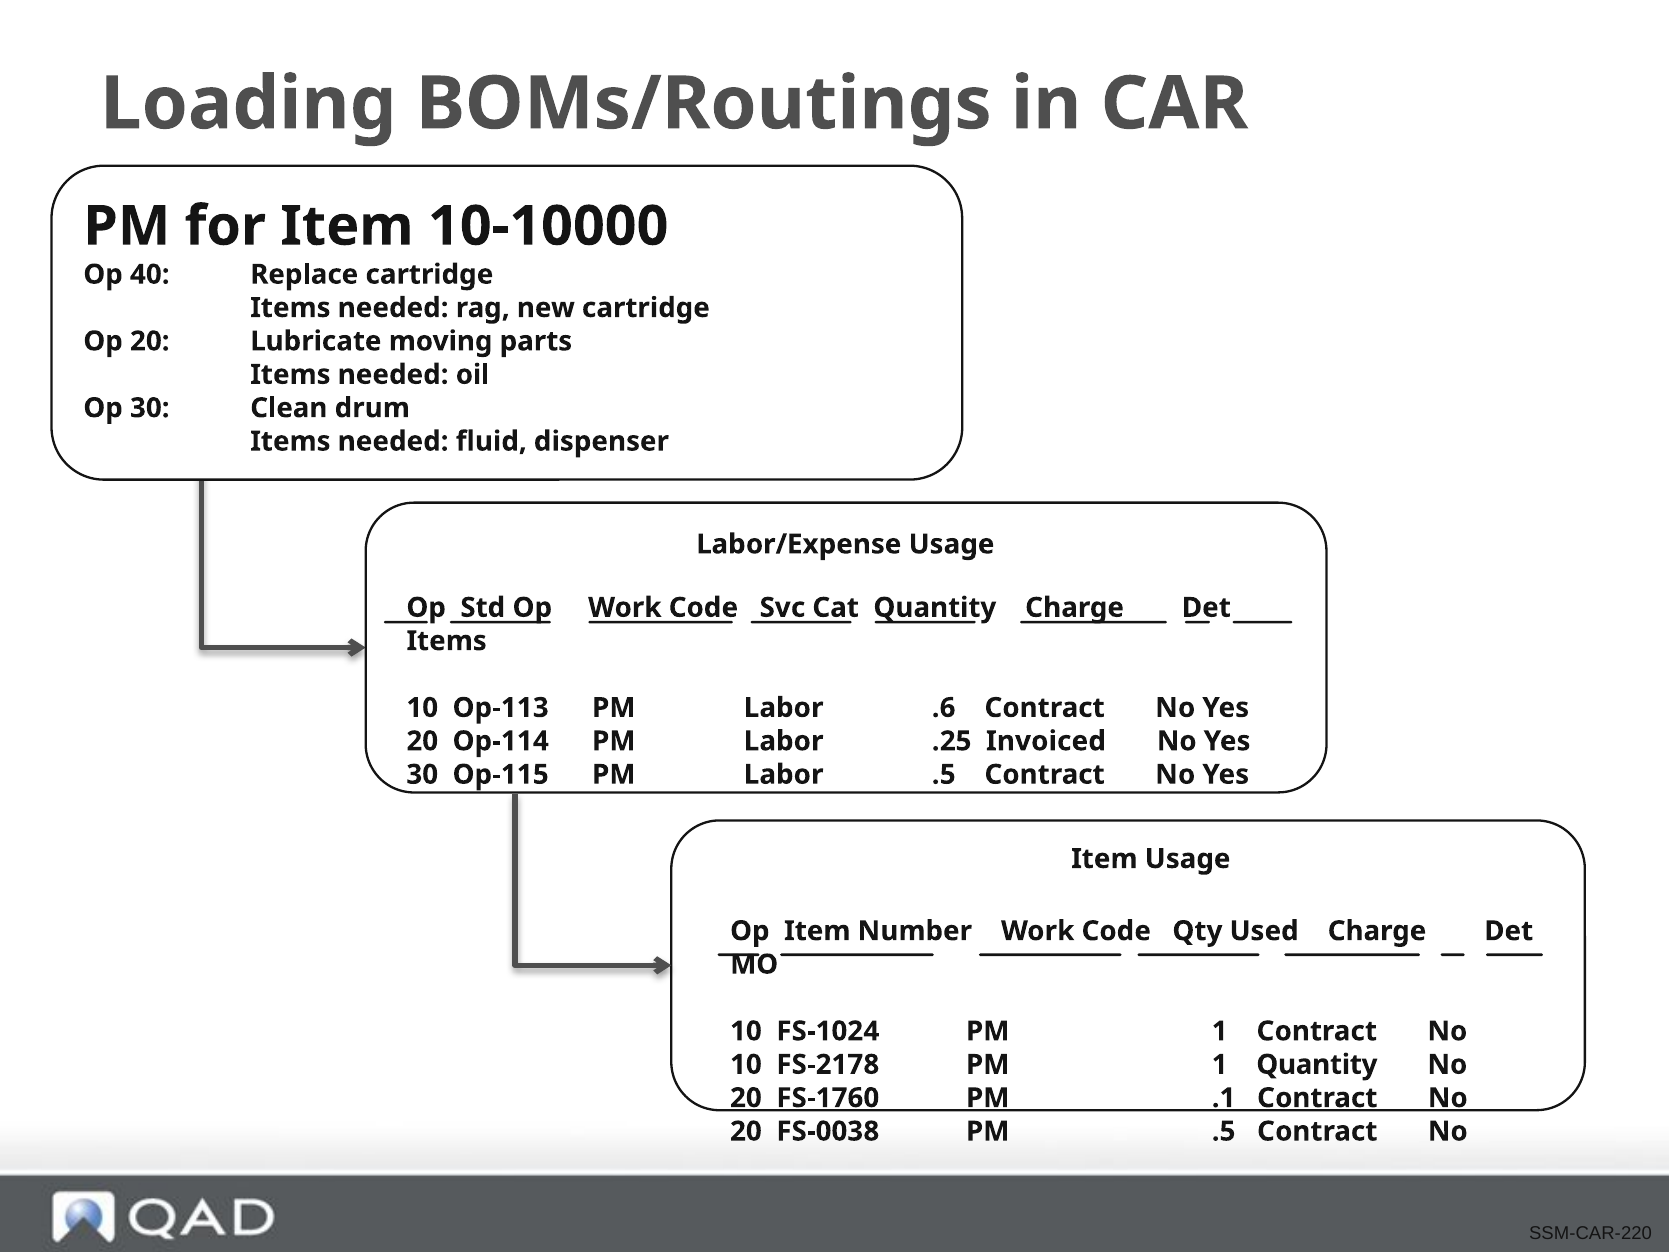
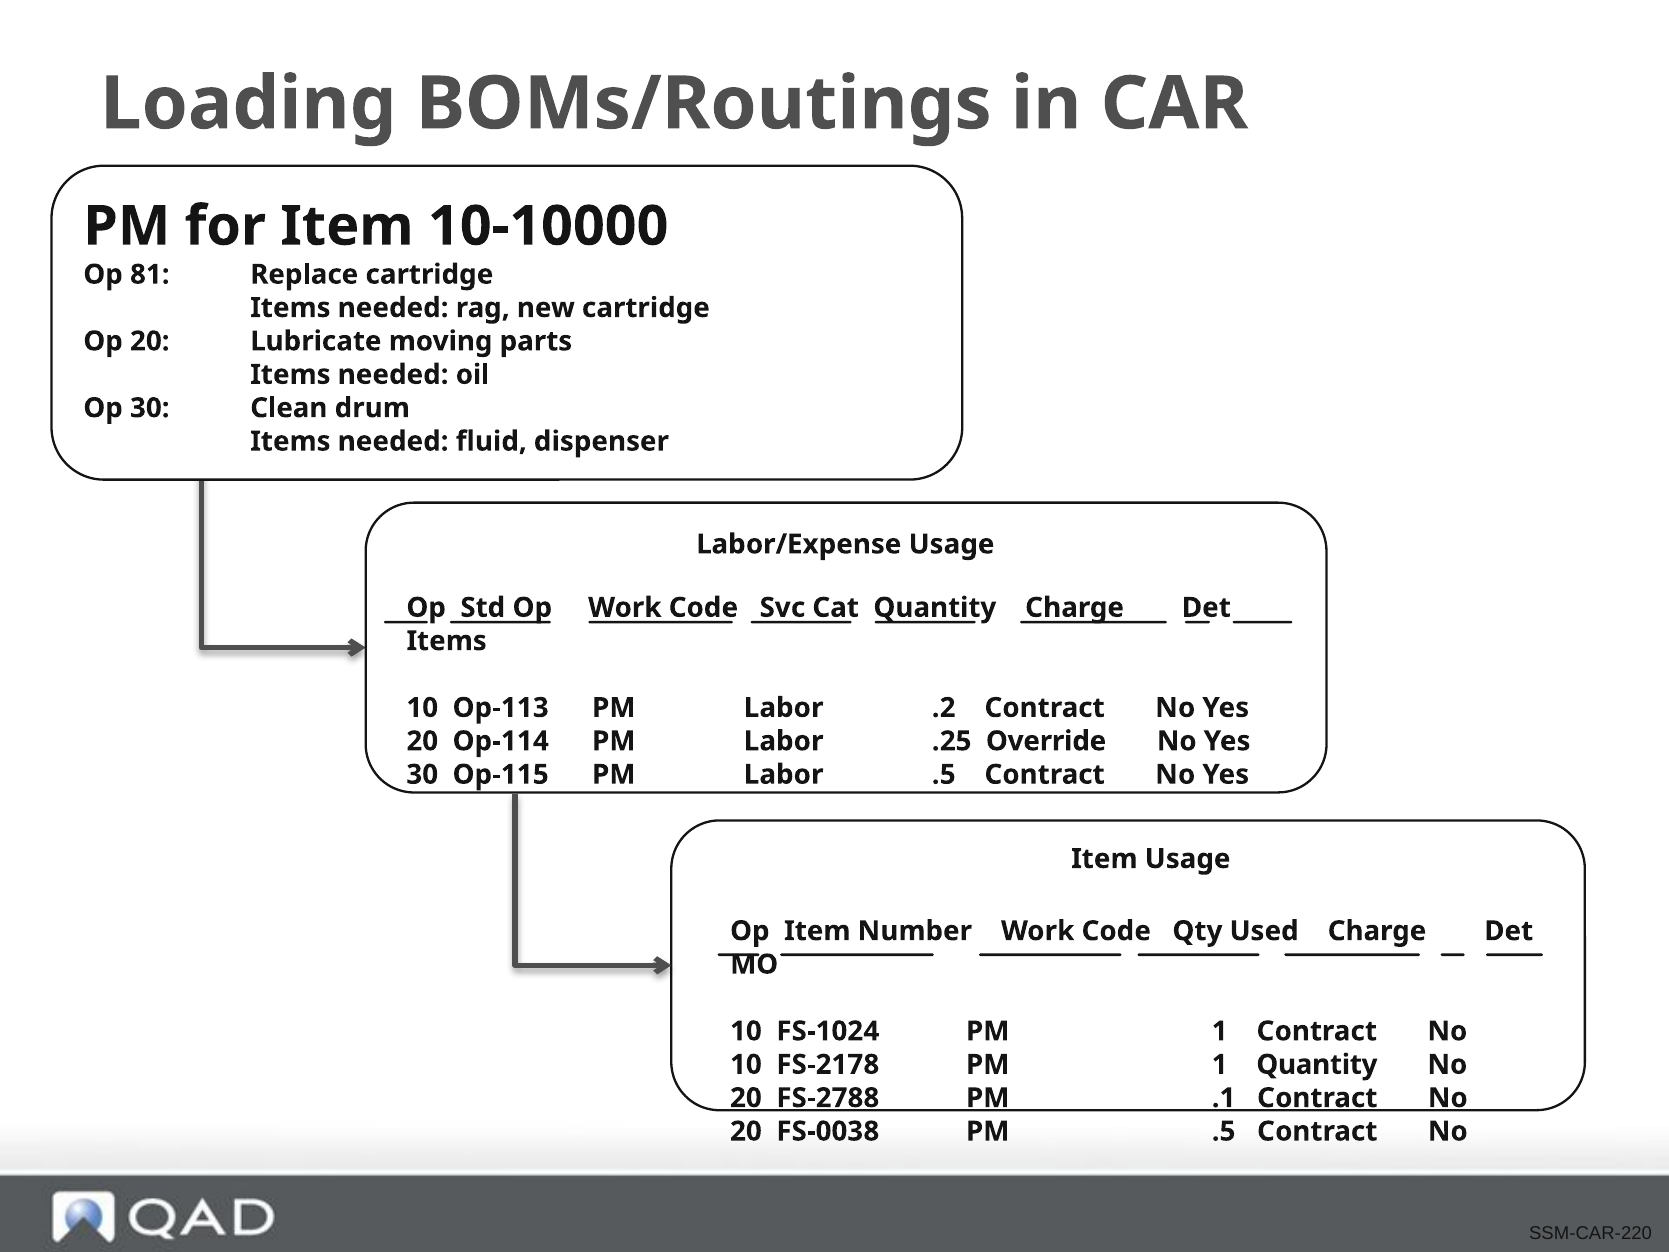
40: 40 -> 81
.6: .6 -> .2
Invoiced: Invoiced -> Override
FS-1760: FS-1760 -> FS-2788
